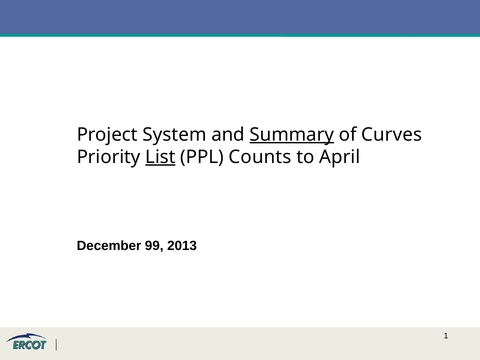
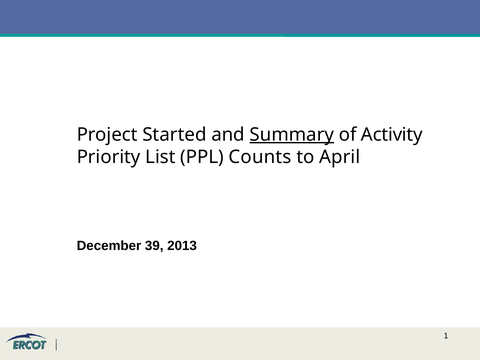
System: System -> Started
Curves: Curves -> Activity
List underline: present -> none
99: 99 -> 39
